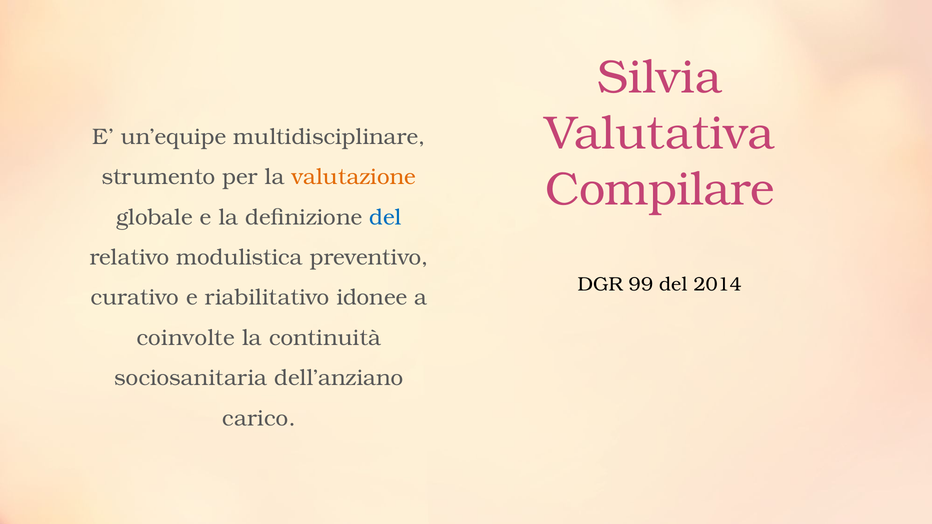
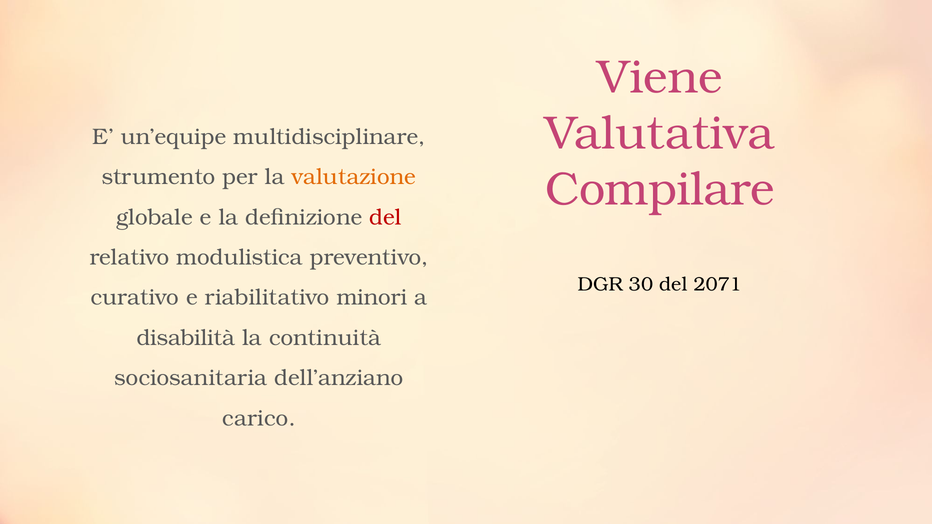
Silvia: Silvia -> Viene
del at (386, 217) colour: blue -> red
99: 99 -> 30
2014: 2014 -> 2071
idonee: idonee -> minori
coinvolte: coinvolte -> disabilità
